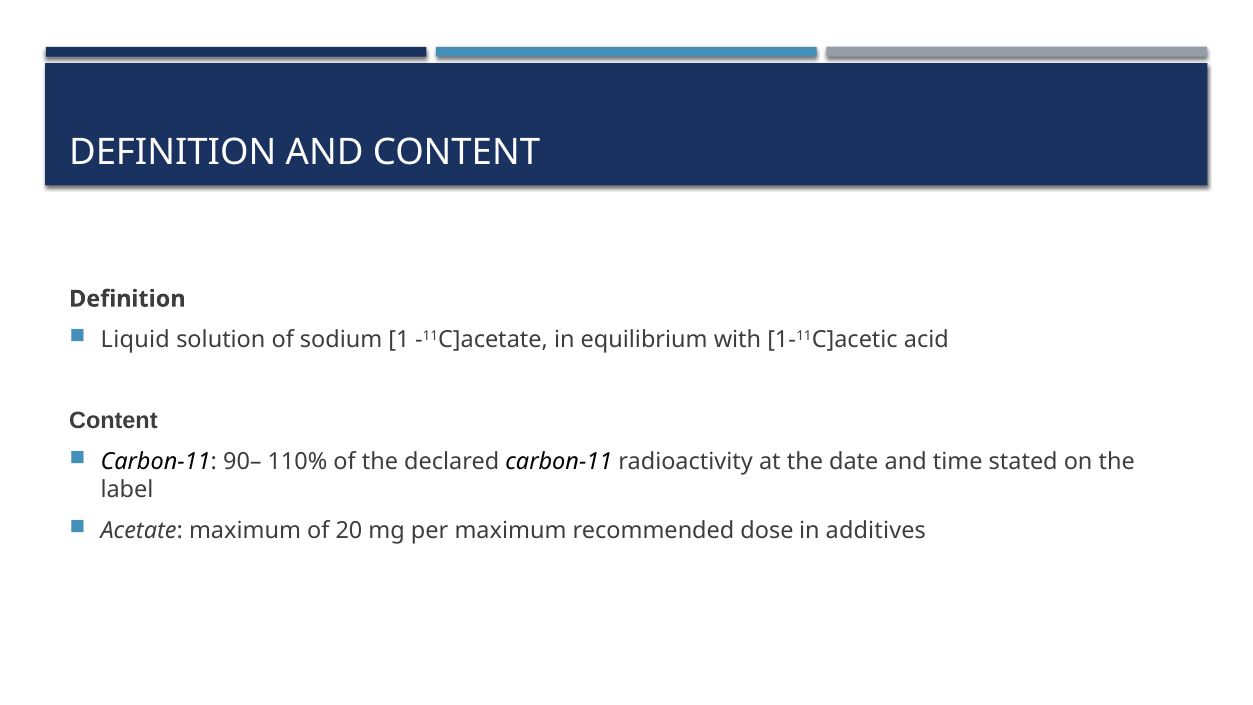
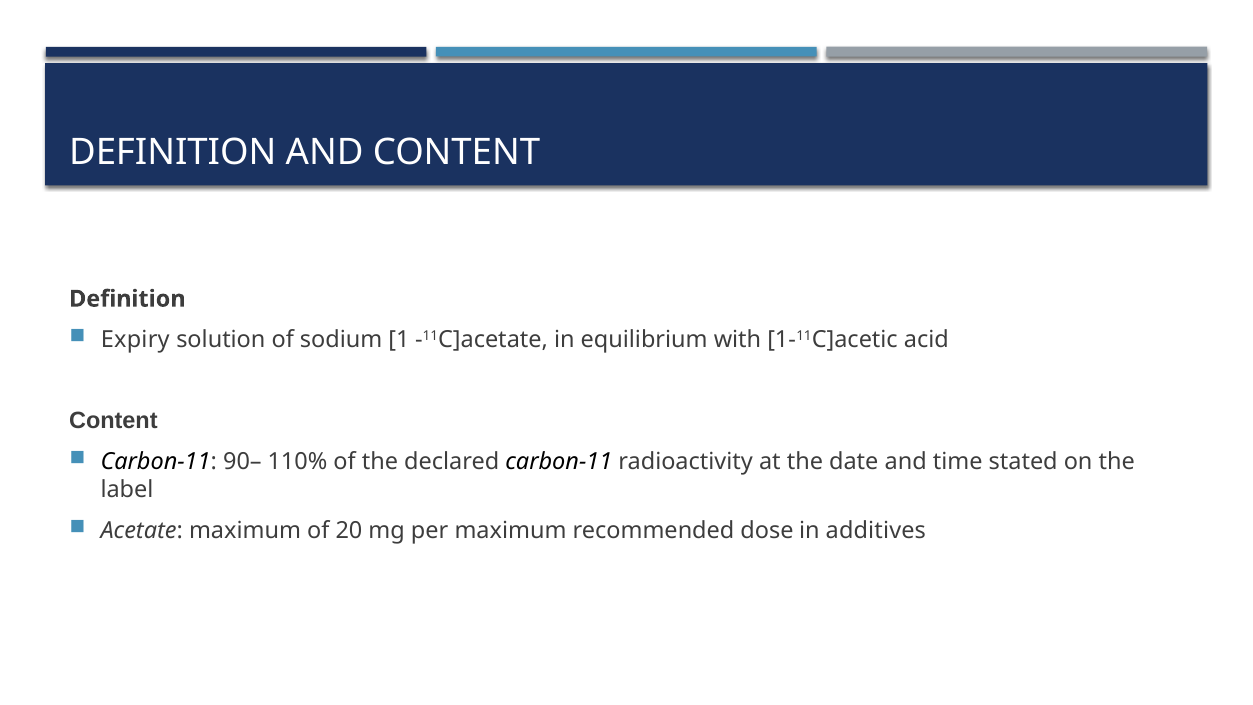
Liquid: Liquid -> Expiry
